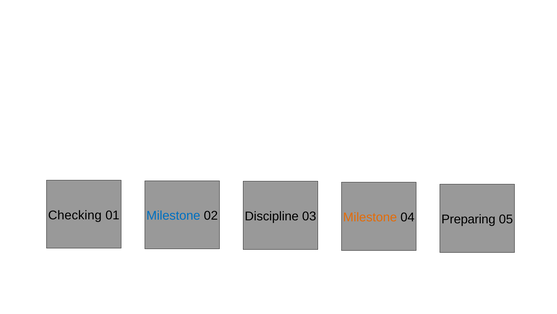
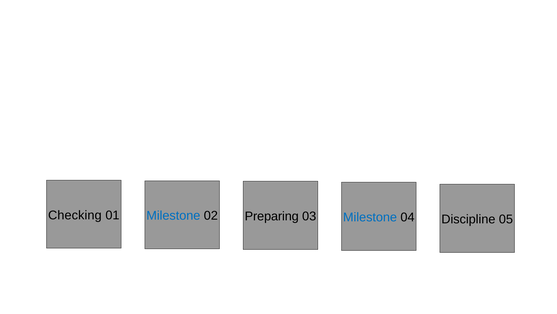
Discipline: Discipline -> Preparing
Milestone at (370, 217) colour: orange -> blue
Preparing: Preparing -> Discipline
